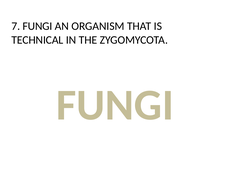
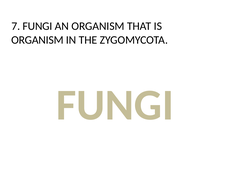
TECHNICAL at (37, 40): TECHNICAL -> ORGANISM
